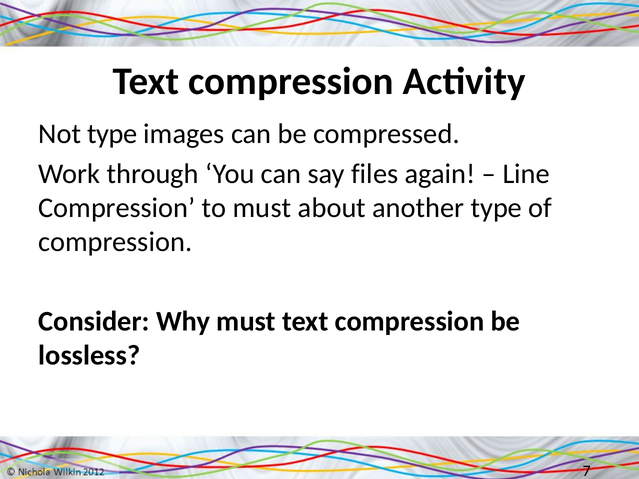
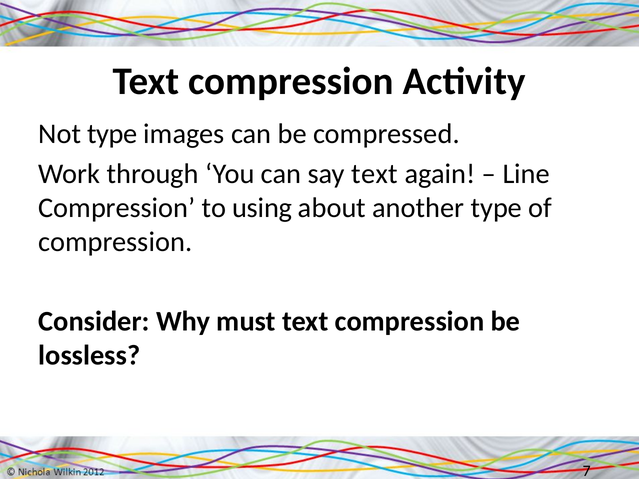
say files: files -> text
to must: must -> using
